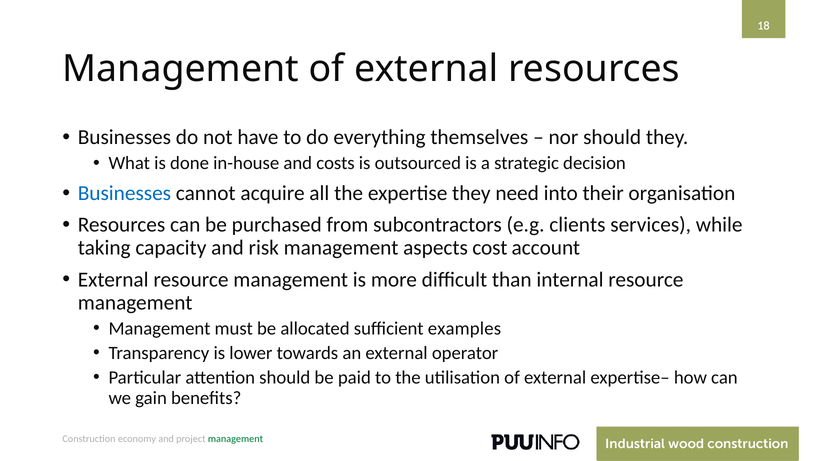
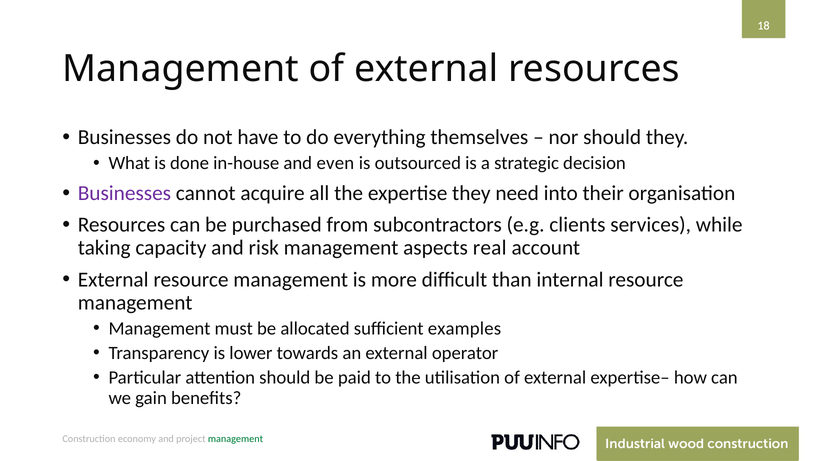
costs: costs -> even
Businesses at (124, 193) colour: blue -> purple
cost: cost -> real
